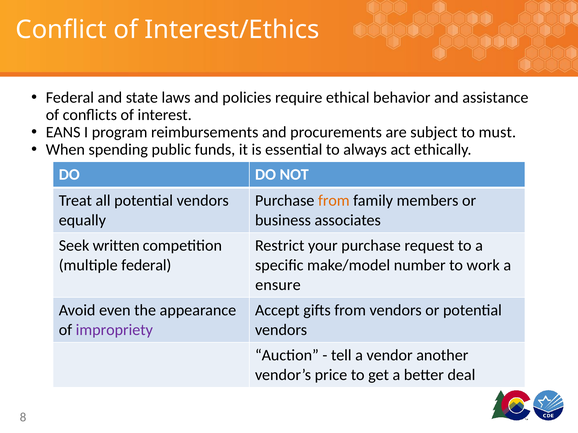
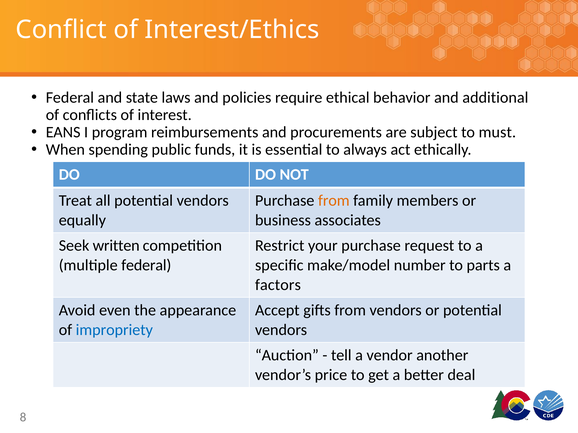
assistance: assistance -> additional
work: work -> parts
ensure: ensure -> factors
impropriety colour: purple -> blue
